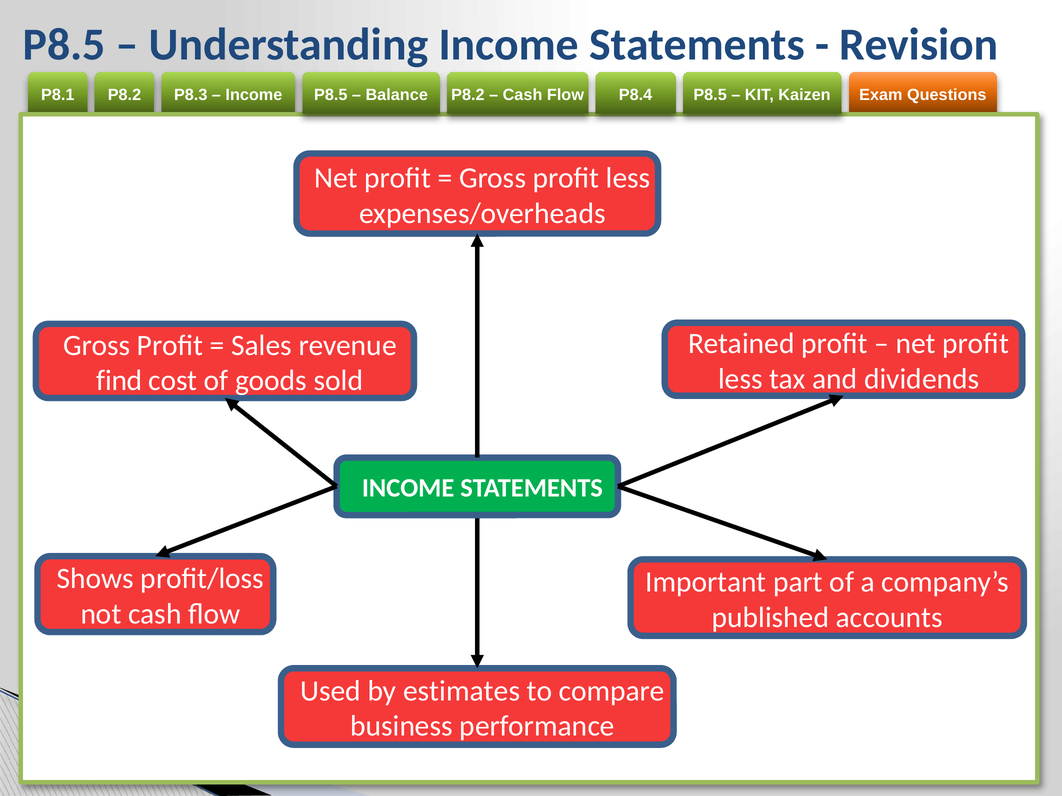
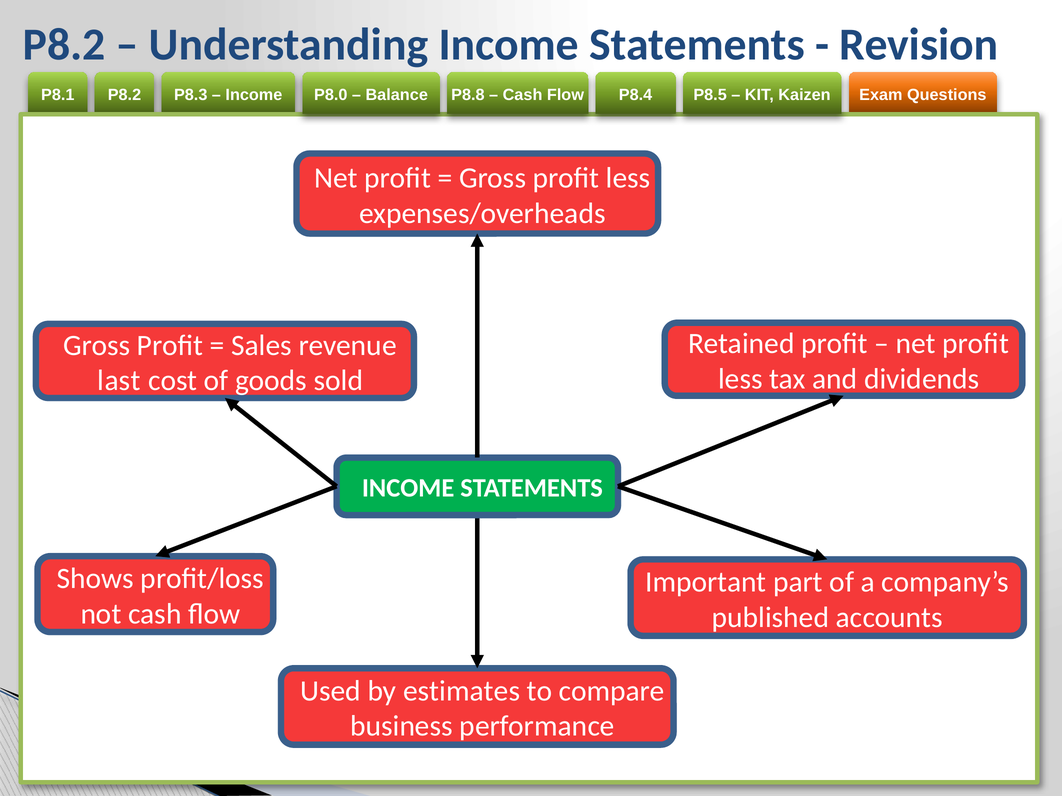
P8.5 at (64, 45): P8.5 -> P8.2
Income P8.5: P8.5 -> P8.0
P8.2 at (468, 95): P8.2 -> P8.8
find: find -> last
